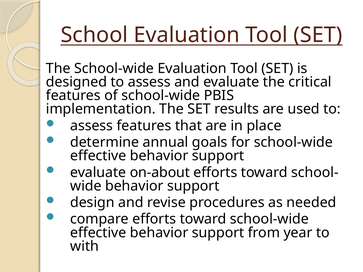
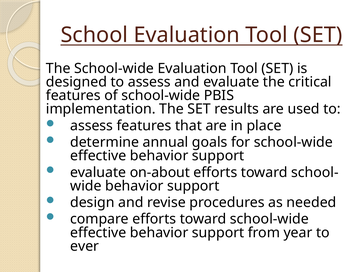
with: with -> ever
